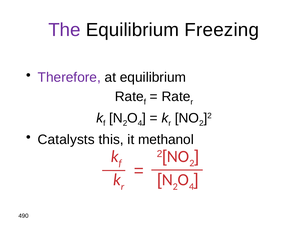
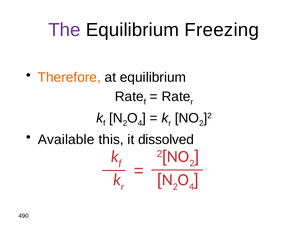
Therefore colour: purple -> orange
Catalysts: Catalysts -> Available
methanol: methanol -> dissolved
